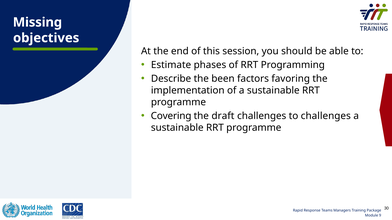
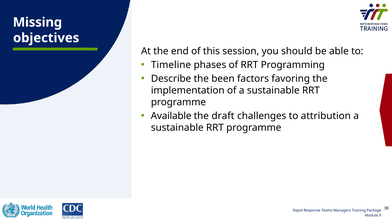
Estimate: Estimate -> Timeline
Covering: Covering -> Available
to challenges: challenges -> attribution
